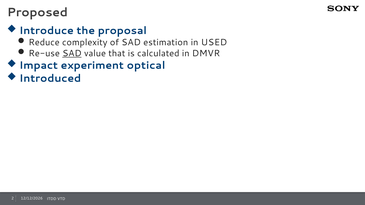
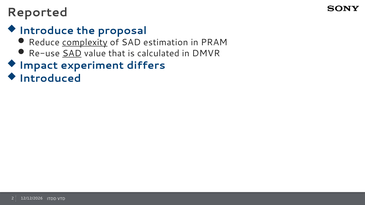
Proposed: Proposed -> Reported
complexity underline: none -> present
USED: USED -> PRAM
optical: optical -> differs
